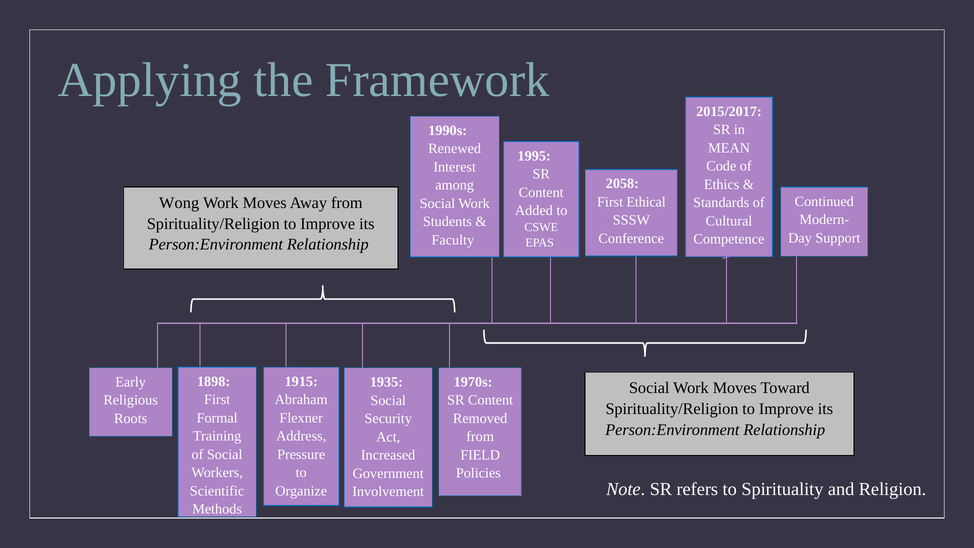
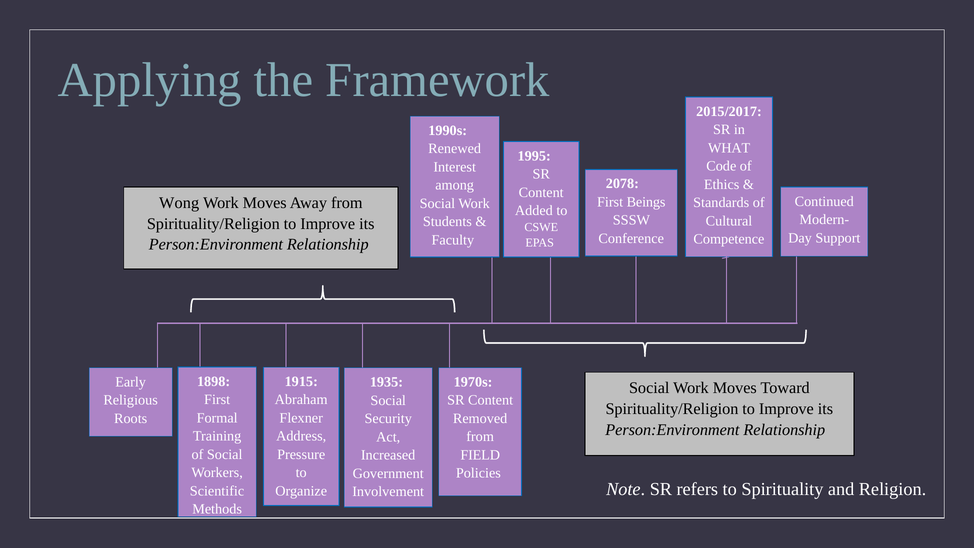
MEAN: MEAN -> WHAT
2058: 2058 -> 2078
Ethical: Ethical -> Beings
